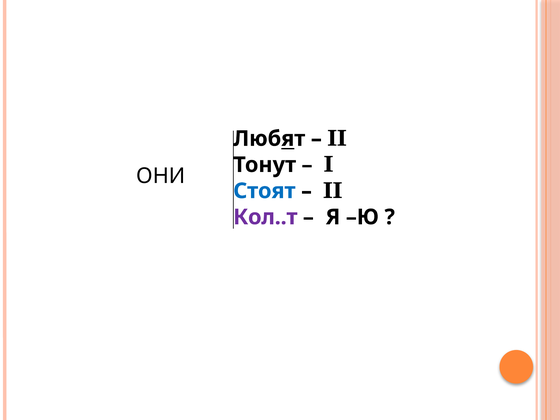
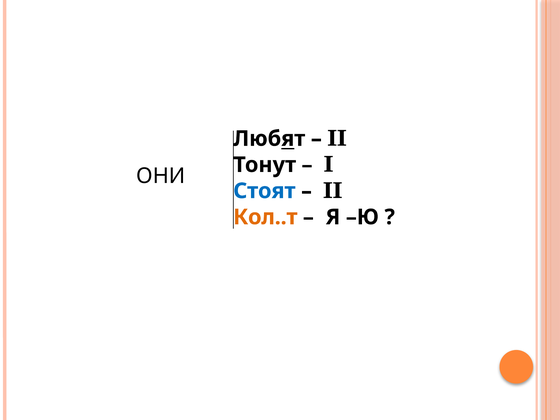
Кол..т colour: purple -> orange
